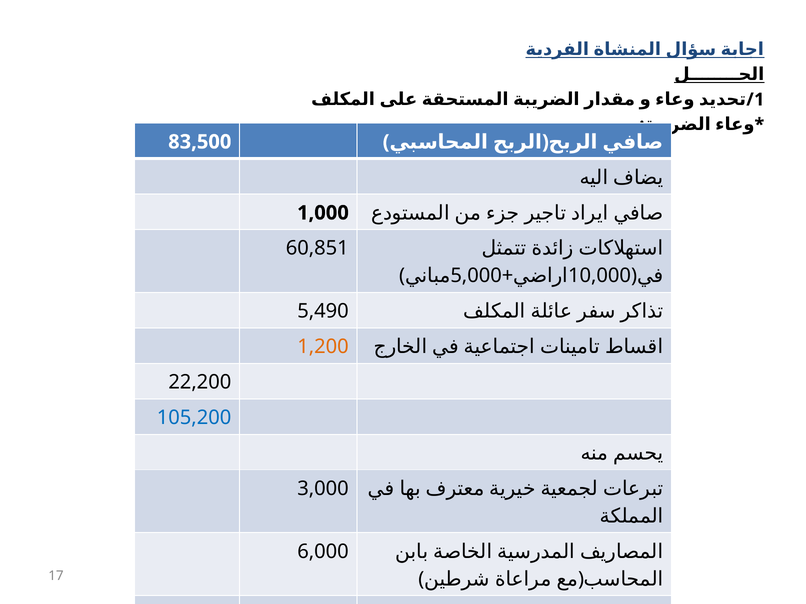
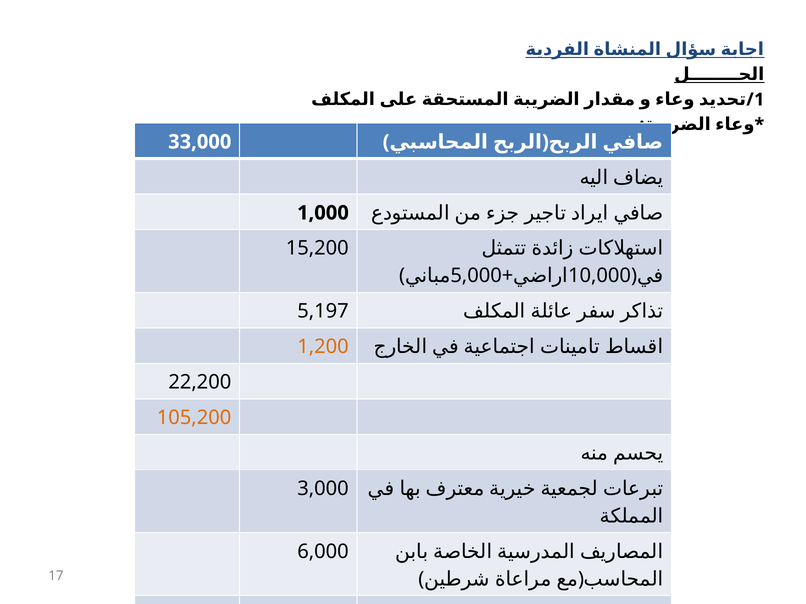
83,500: 83,500 -> 33,000
60,851: 60,851 -> 15,200
5,490: 5,490 -> 5,197
105,200 colour: blue -> orange
